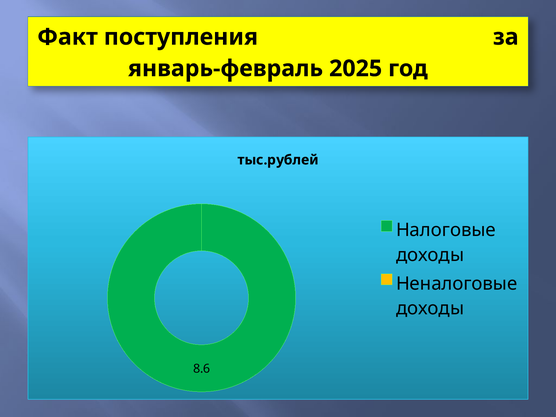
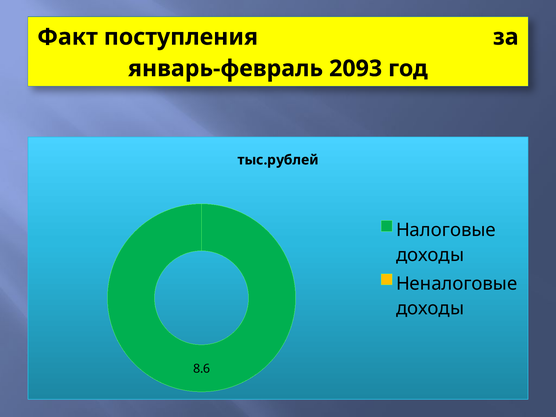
2025: 2025 -> 2093
